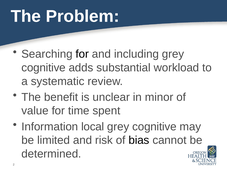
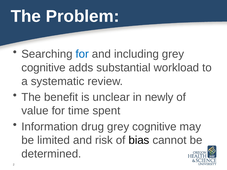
for at (82, 54) colour: black -> blue
minor: minor -> newly
local: local -> drug
